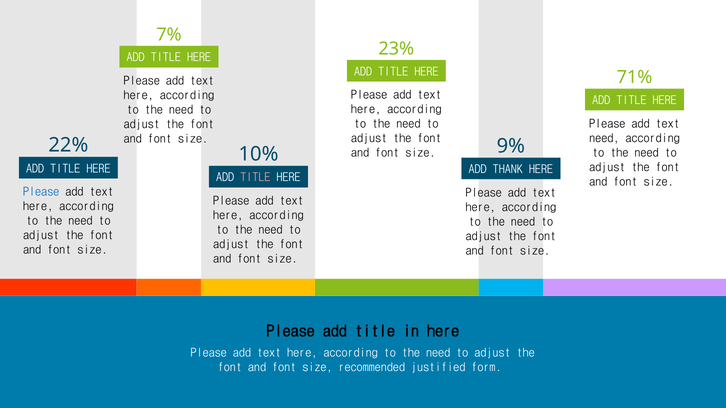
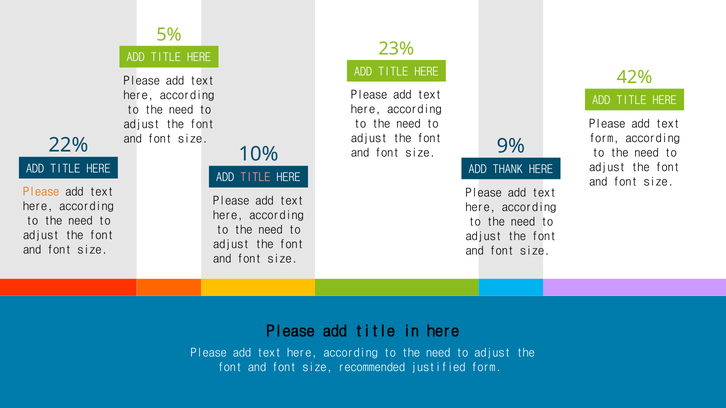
7%: 7% -> 5%
71%: 71% -> 42%
need at (604, 138): need -> form
Please at (41, 192) colour: blue -> orange
